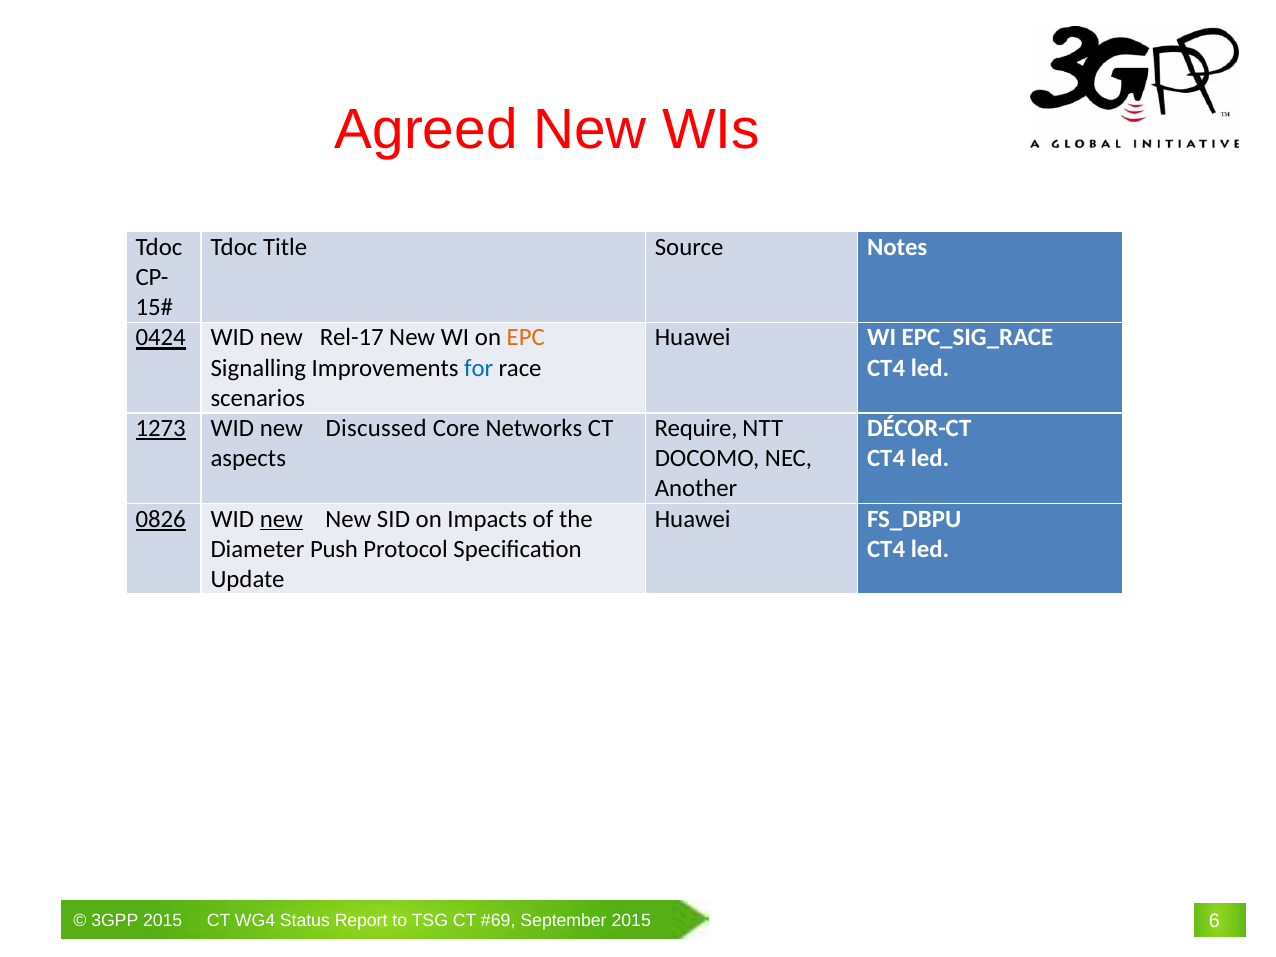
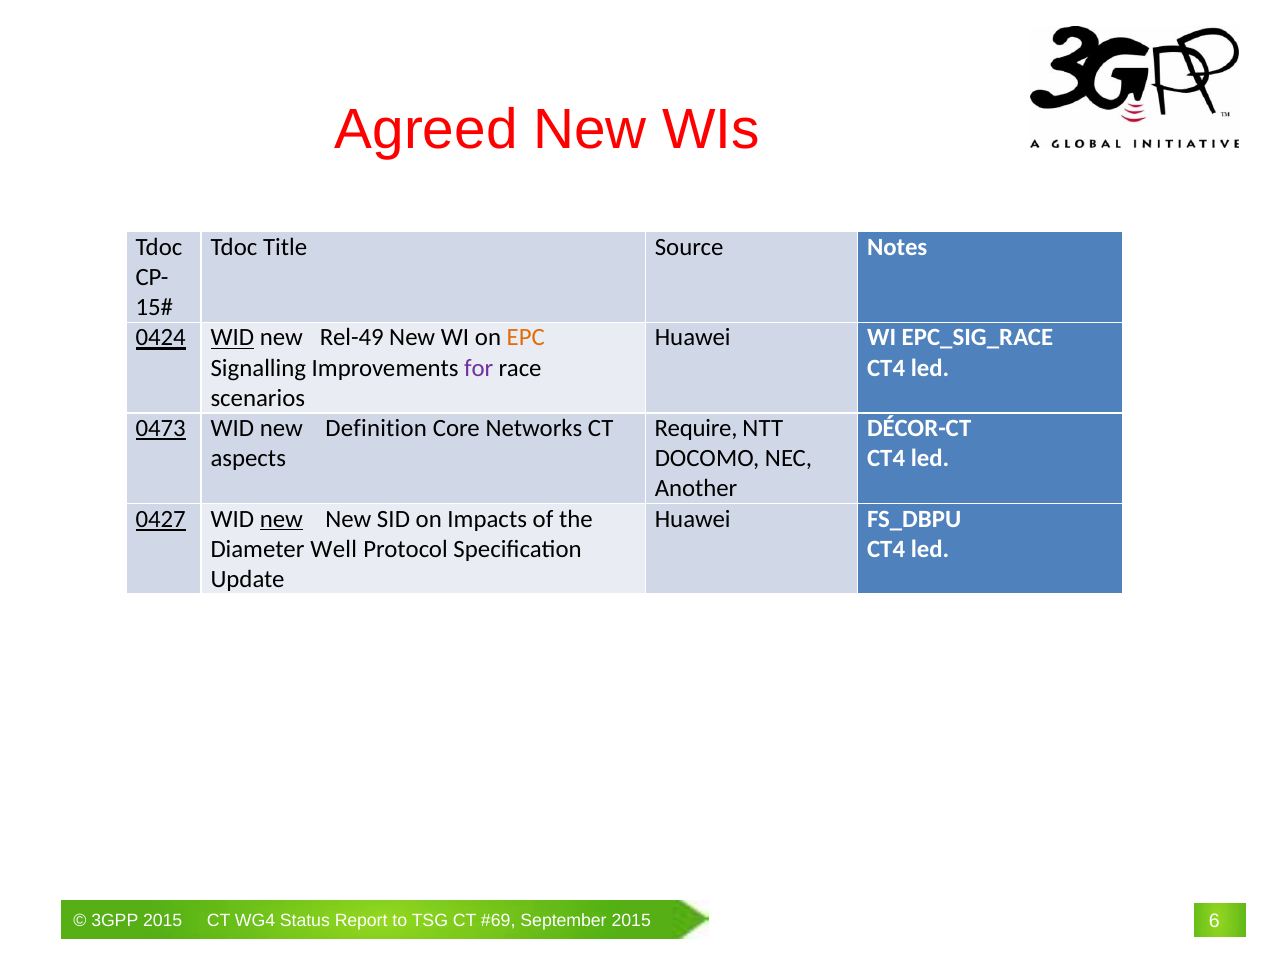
WID at (232, 338) underline: none -> present
Rel-17: Rel-17 -> Rel-49
for colour: blue -> purple
1273: 1273 -> 0473
Discussed: Discussed -> Definition
0826: 0826 -> 0427
Push: Push -> Well
